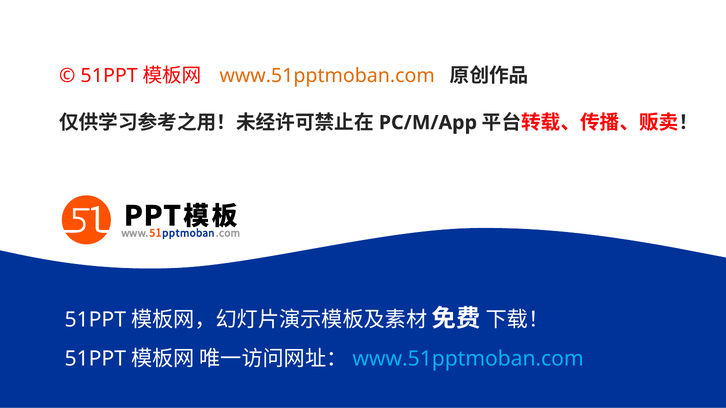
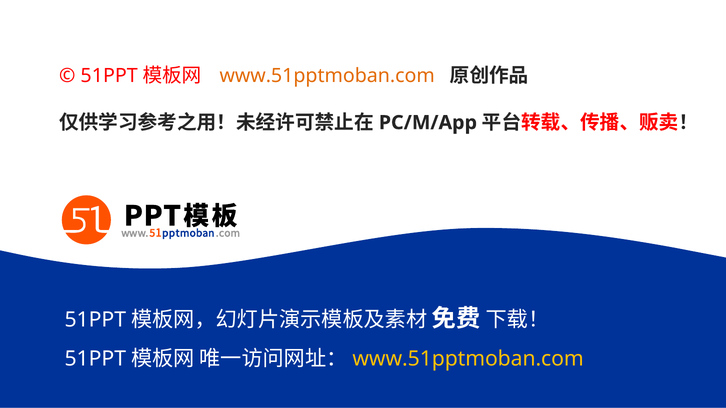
www.51pptmoban.com at (468, 359) colour: light blue -> yellow
